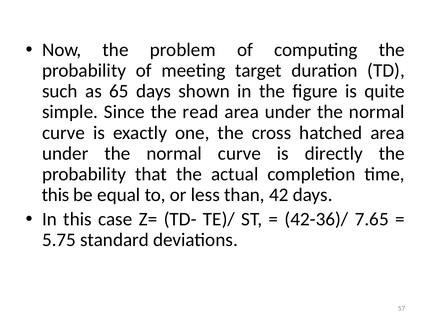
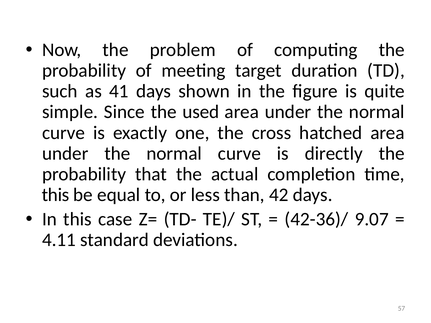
65: 65 -> 41
read: read -> used
7.65: 7.65 -> 9.07
5.75: 5.75 -> 4.11
